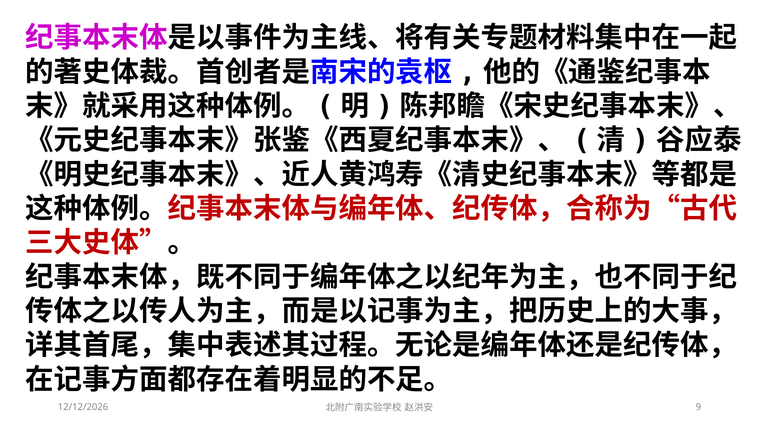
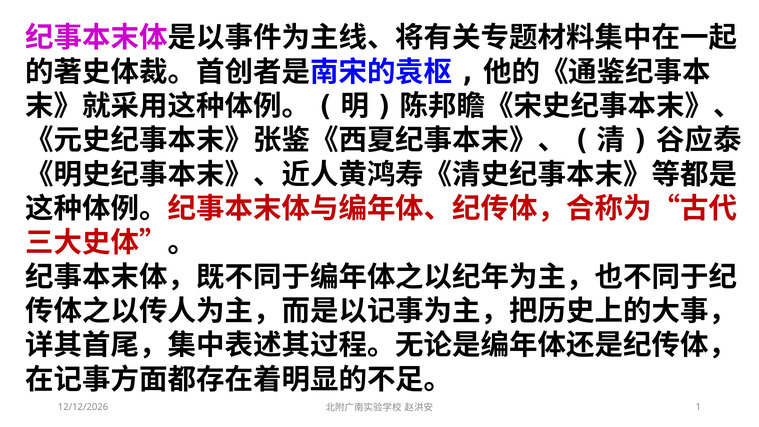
9: 9 -> 1
